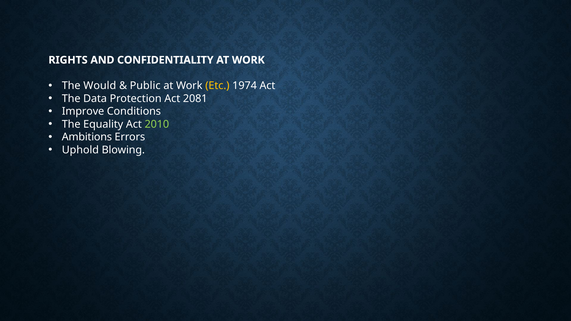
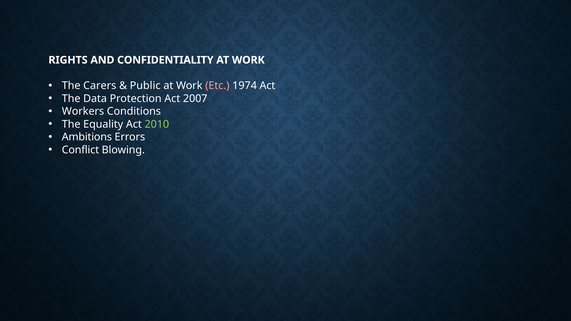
Would: Would -> Carers
Etc colour: yellow -> pink
2081: 2081 -> 2007
Improve: Improve -> Workers
Uphold: Uphold -> Conflict
